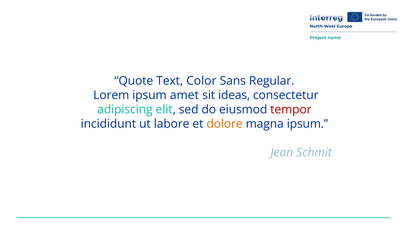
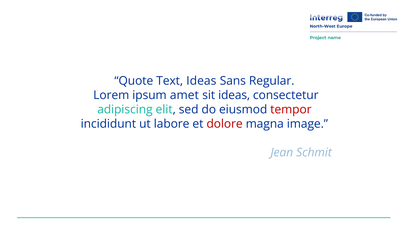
Text Color: Color -> Ideas
dolore colour: orange -> red
magna ipsum: ipsum -> image
